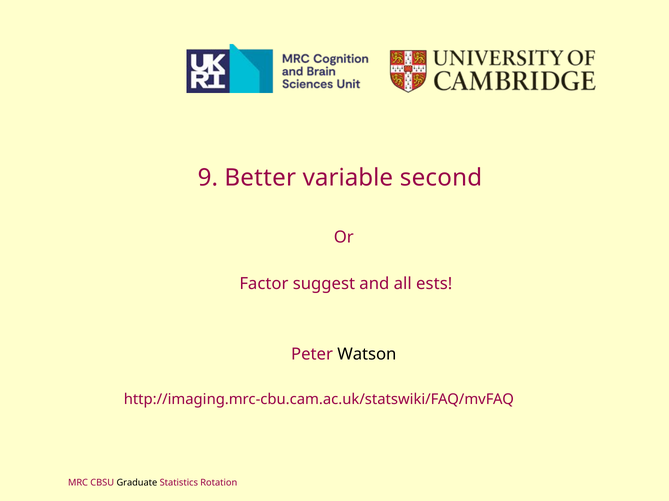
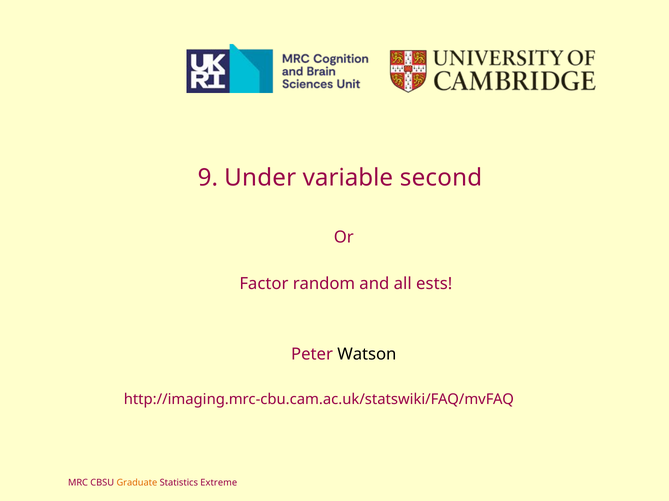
Better: Better -> Under
suggest: suggest -> random
Graduate colour: black -> orange
Rotation: Rotation -> Extreme
